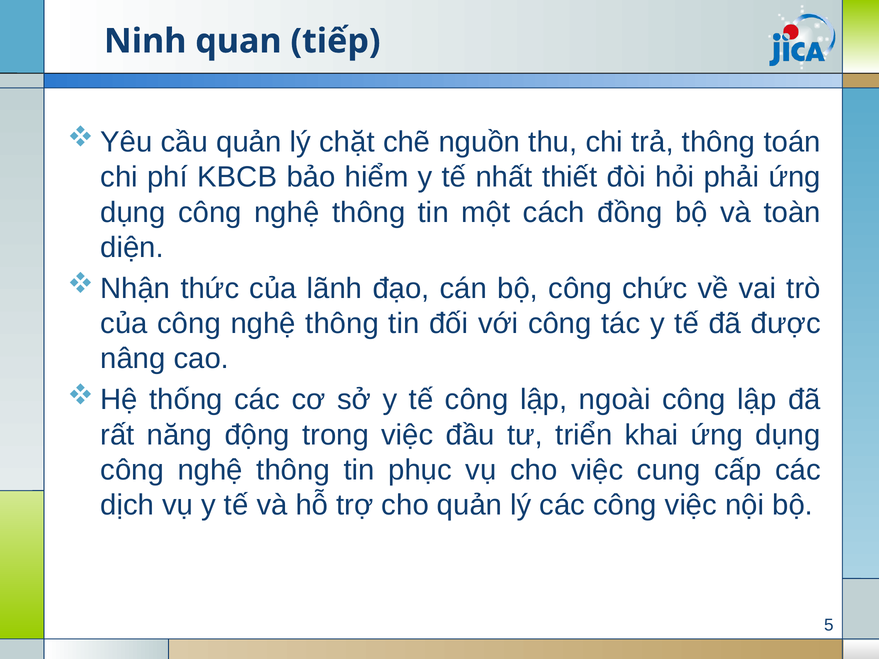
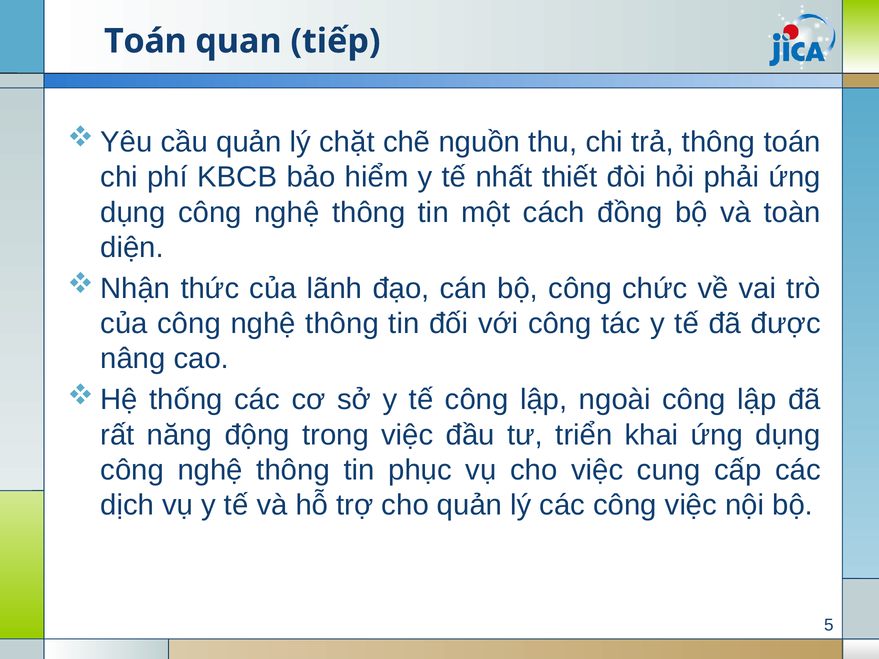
Ninh at (145, 41): Ninh -> Toán
